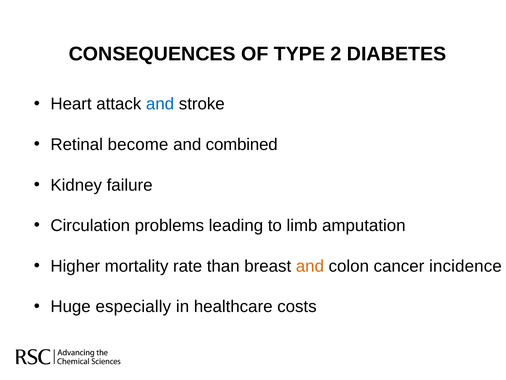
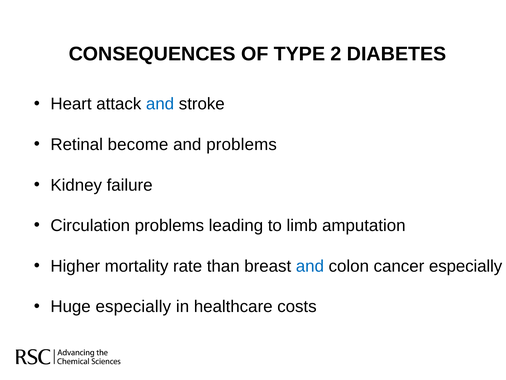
and combined: combined -> problems
and at (310, 266) colour: orange -> blue
cancer incidence: incidence -> especially
